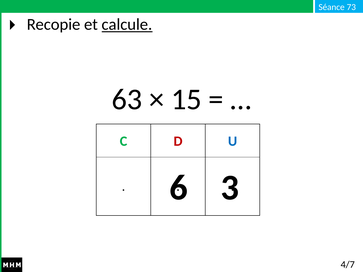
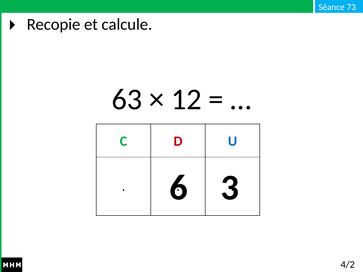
calcule underline: present -> none
15: 15 -> 12
4/7: 4/7 -> 4/2
